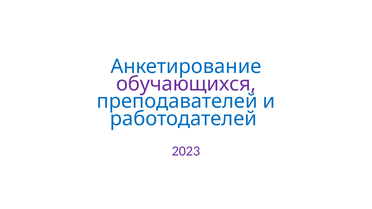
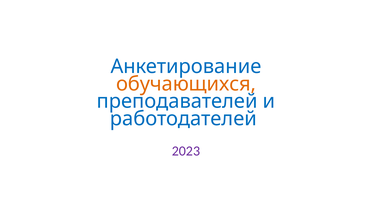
обучающихся colour: purple -> orange
